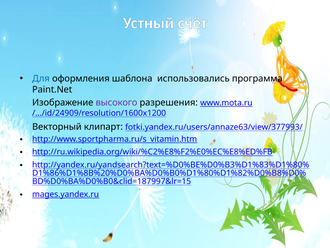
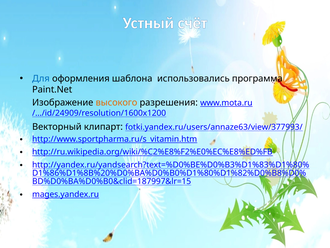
высокого colour: purple -> orange
